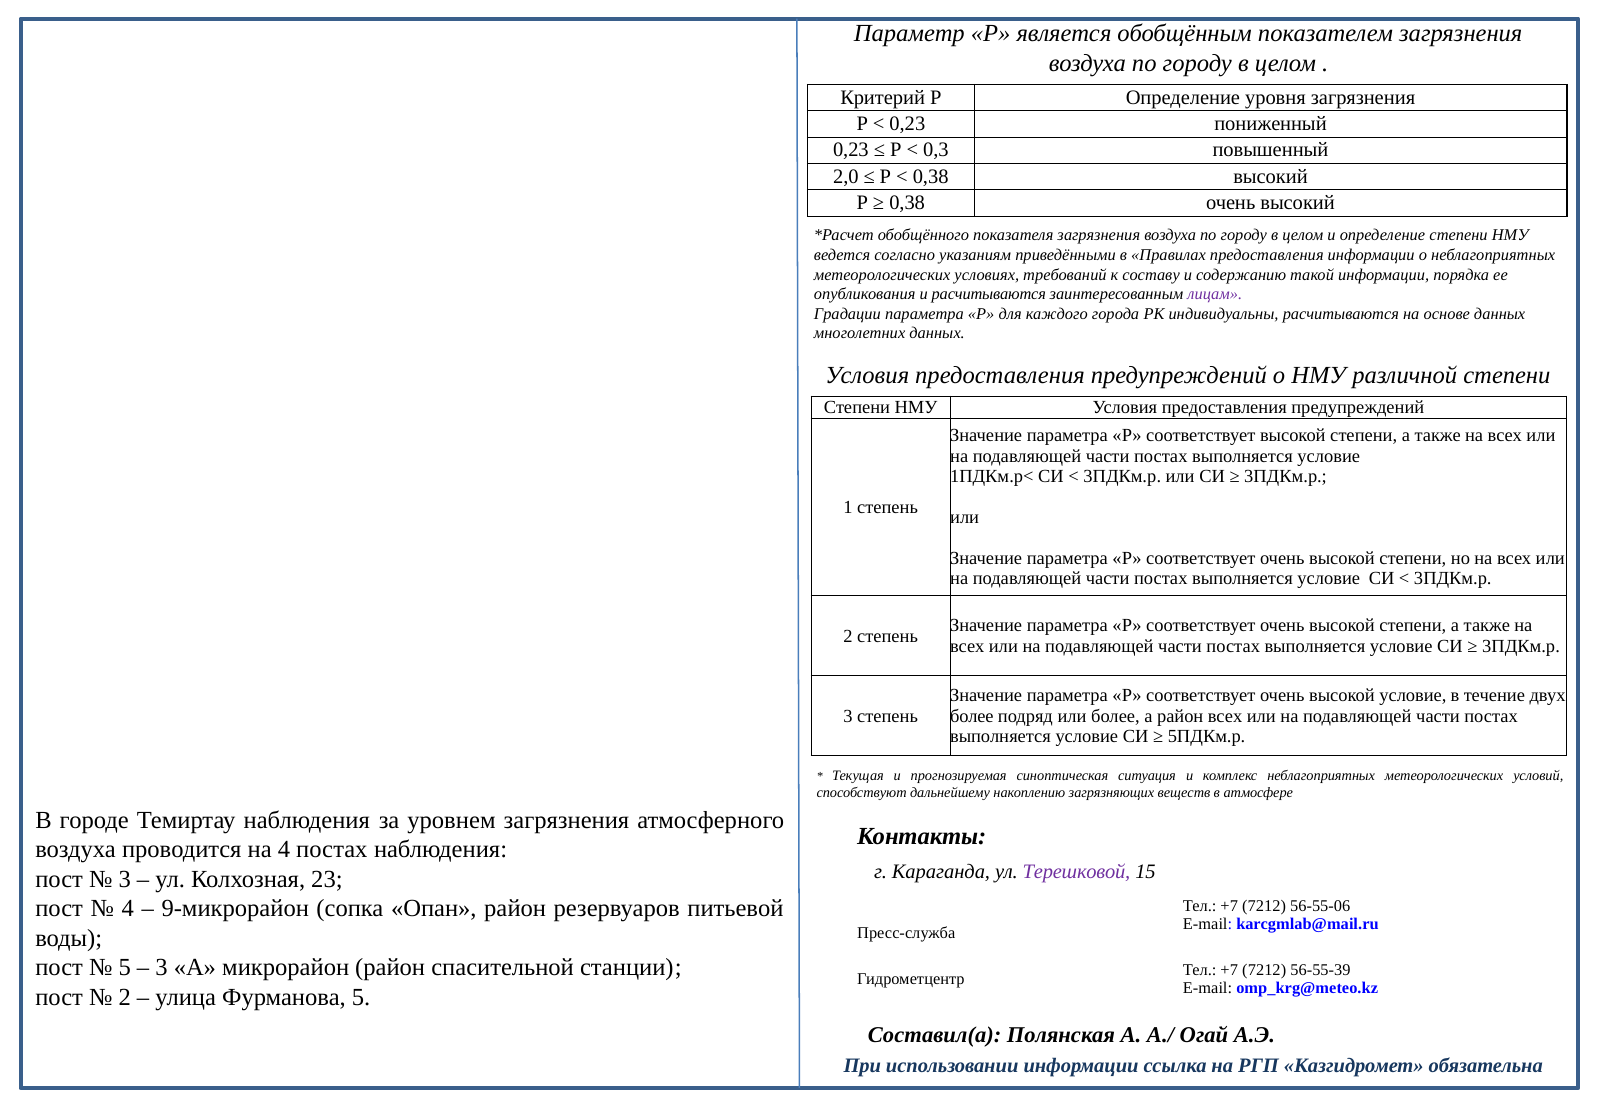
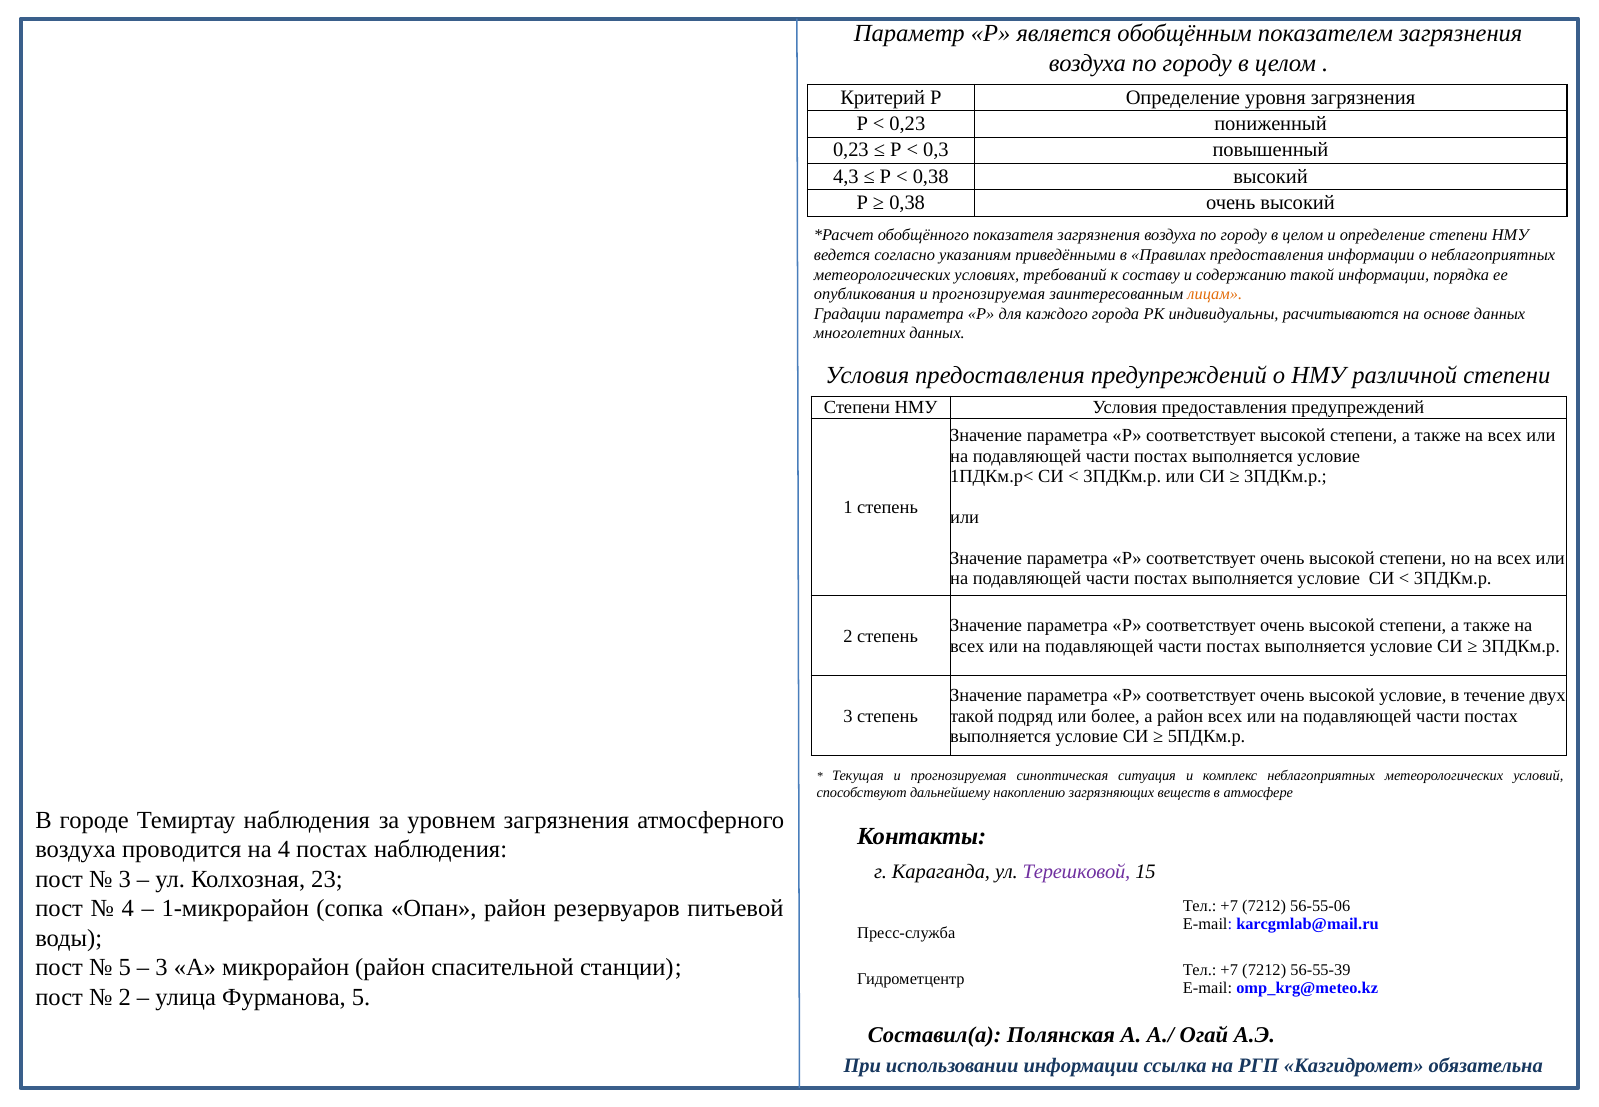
2,0: 2,0 -> 4,3
опубликования и расчитываются: расчитываются -> прогнозируемая
лицам colour: purple -> orange
более at (972, 716): более -> такой
9-микрорайон: 9-микрорайон -> 1-микрорайон
